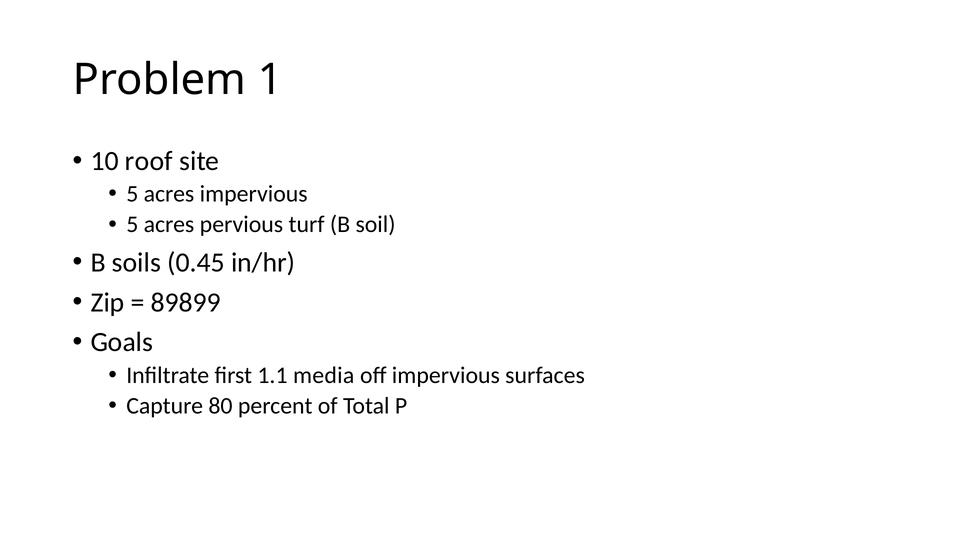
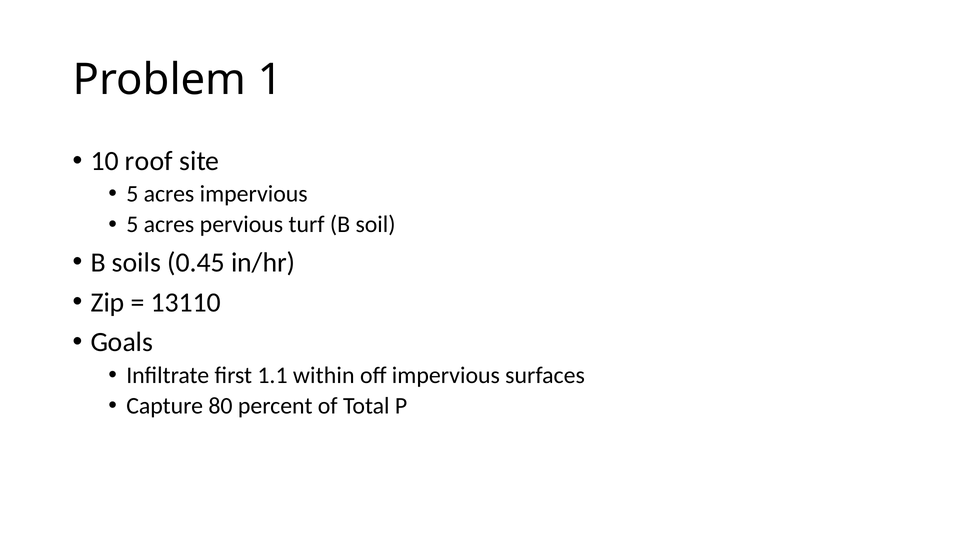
89899: 89899 -> 13110
media: media -> within
